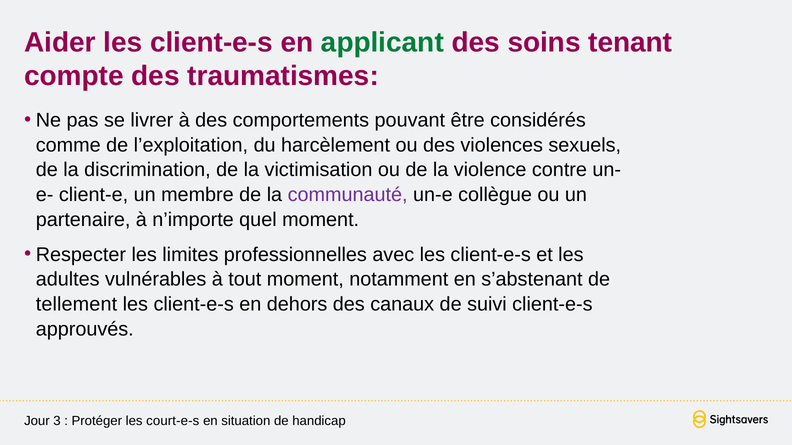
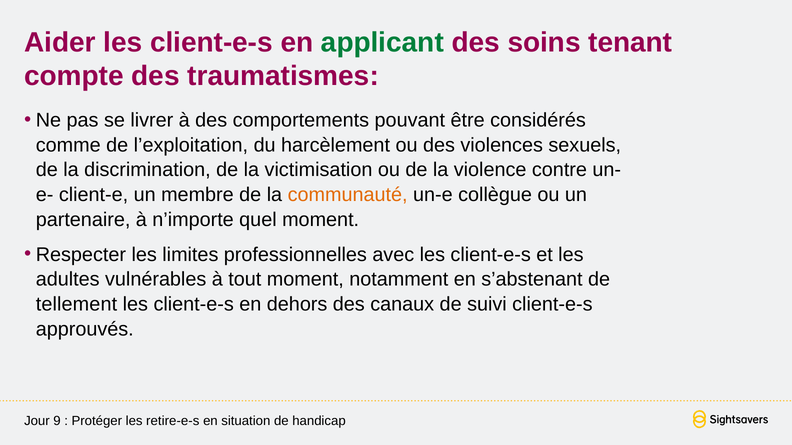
communauté colour: purple -> orange
3: 3 -> 9
court-e-s: court-e-s -> retire-e-s
